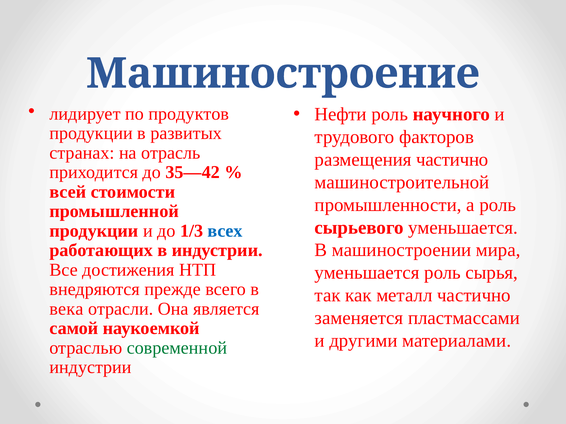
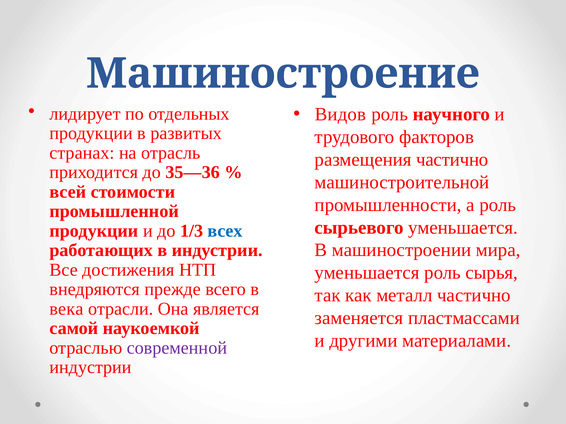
продуктов: продуктов -> отдельных
Нефти: Нефти -> Видов
35—42: 35—42 -> 35—36
современной colour: green -> purple
